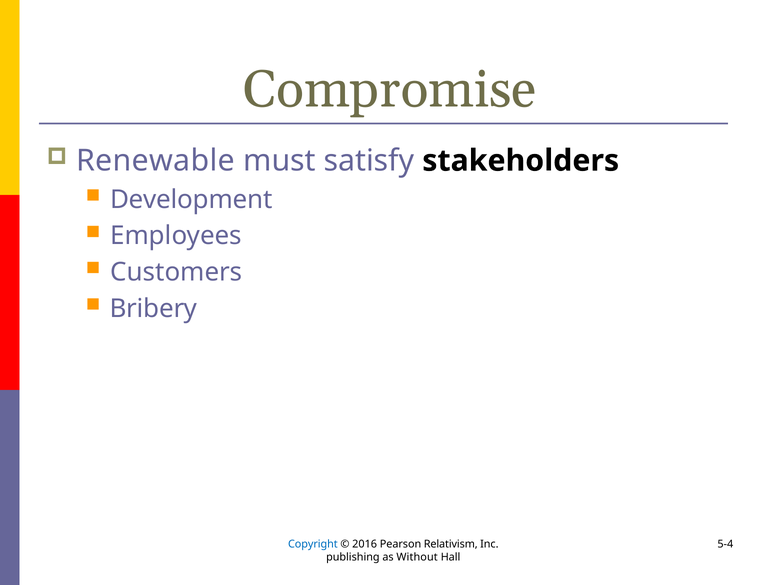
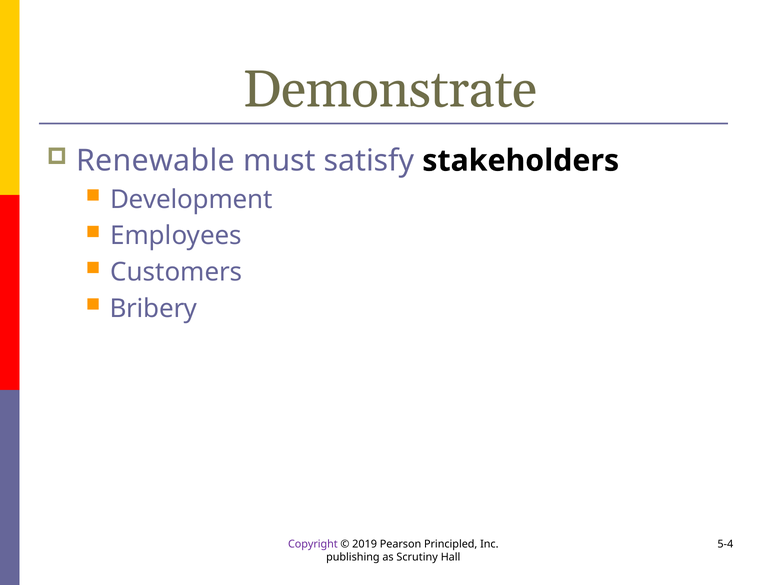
Compromise: Compromise -> Demonstrate
Copyright colour: blue -> purple
2016: 2016 -> 2019
Relativism: Relativism -> Principled
Without: Without -> Scrutiny
